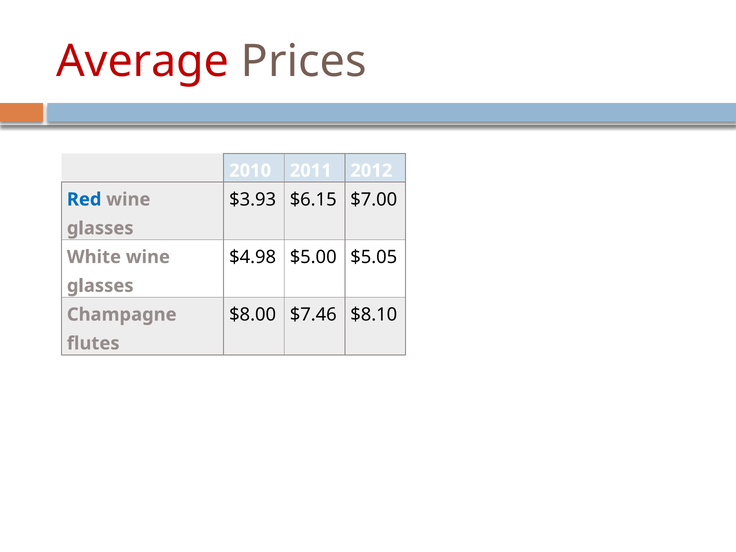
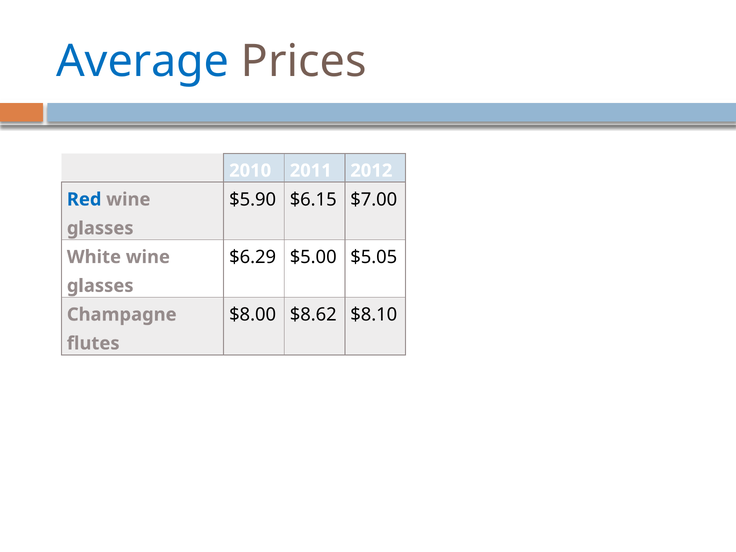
Average colour: red -> blue
$3.93: $3.93 -> $5.90
$4.98: $4.98 -> $6.29
$7.46: $7.46 -> $8.62
